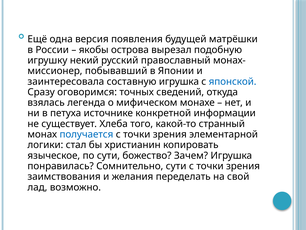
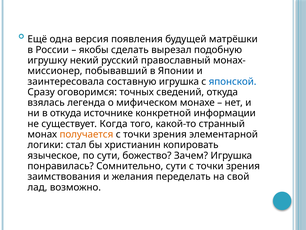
острова: острова -> сделать
в петуха: петуха -> откуда
Хлеба: Хлеба -> Когда
получается colour: blue -> orange
